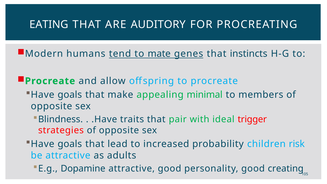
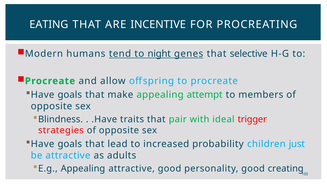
AUDITORY: AUDITORY -> INCENTIVE
mate: mate -> night
instincts: instincts -> selective
minimal: minimal -> attempt
risk: risk -> just
E.g Dopamine: Dopamine -> Appealing
